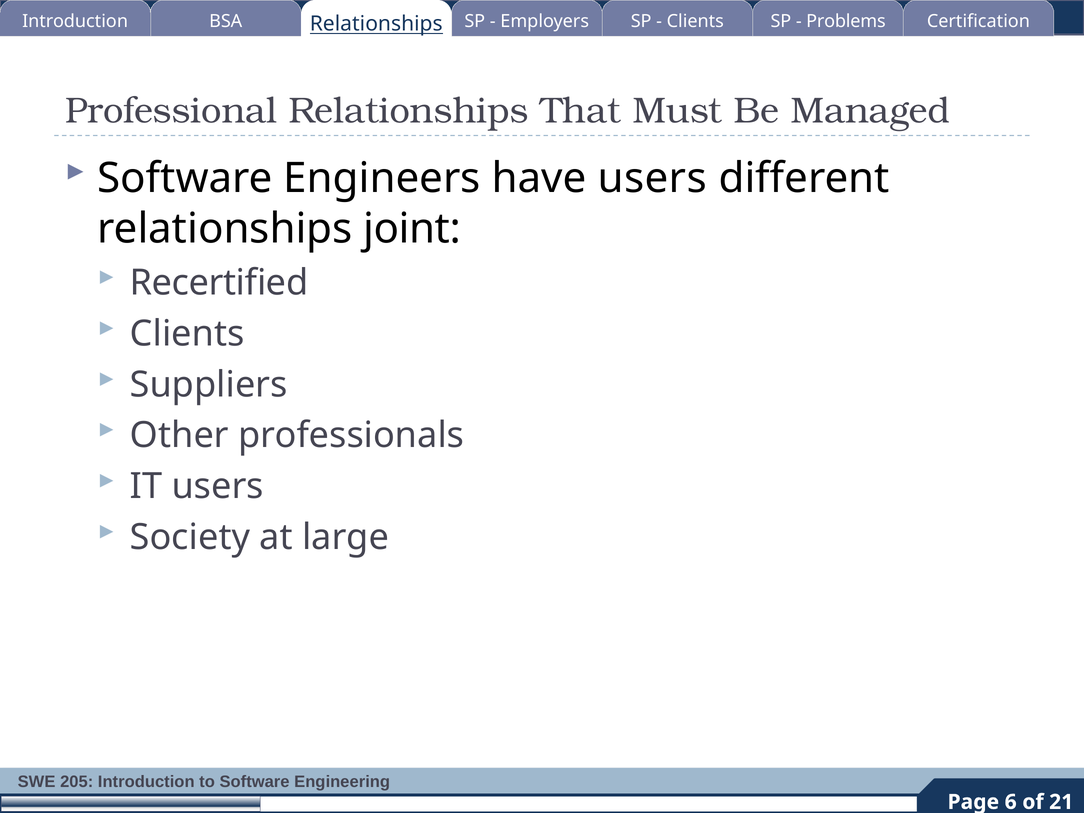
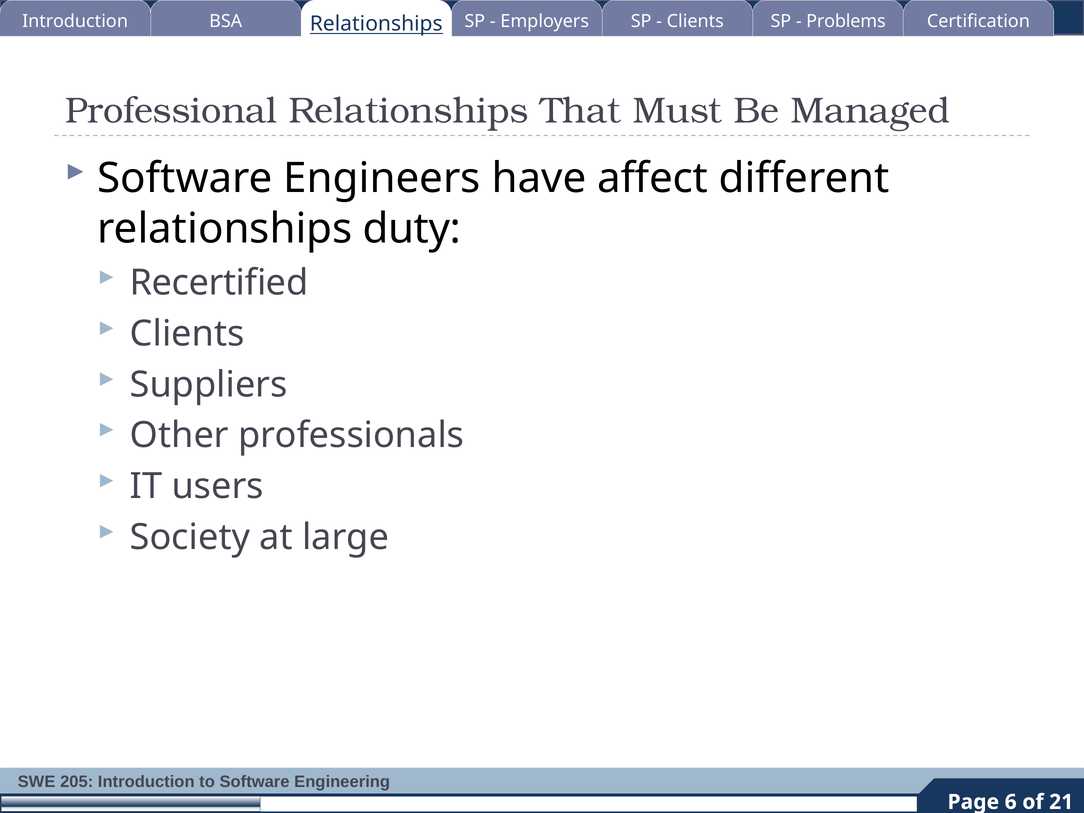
have users: users -> affect
joint: joint -> duty
